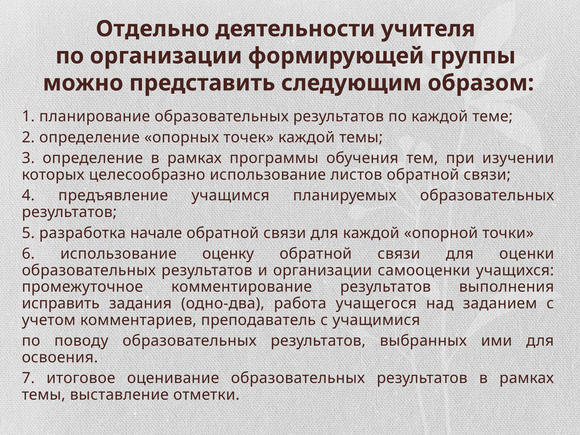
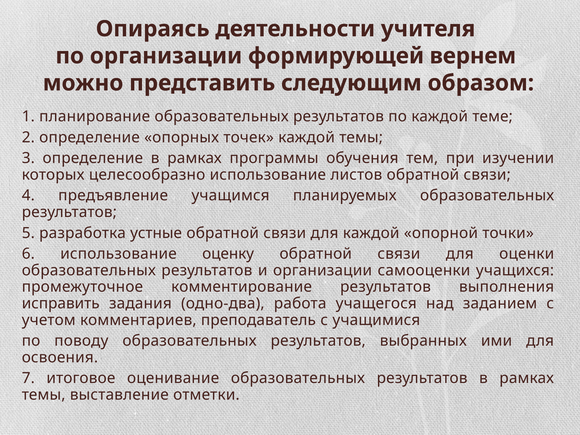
Отдельно: Отдельно -> Опираясь
группы: группы -> вернем
начале: начале -> устные
